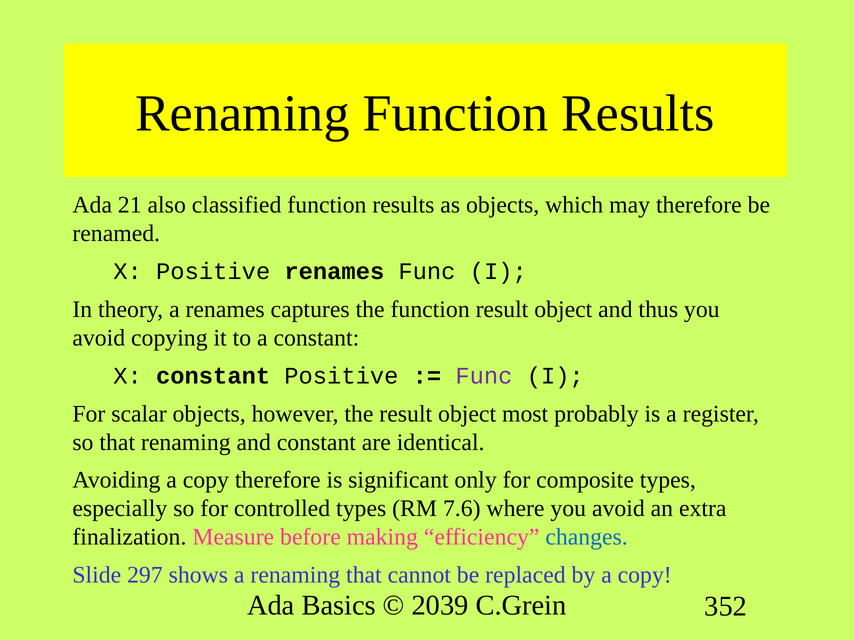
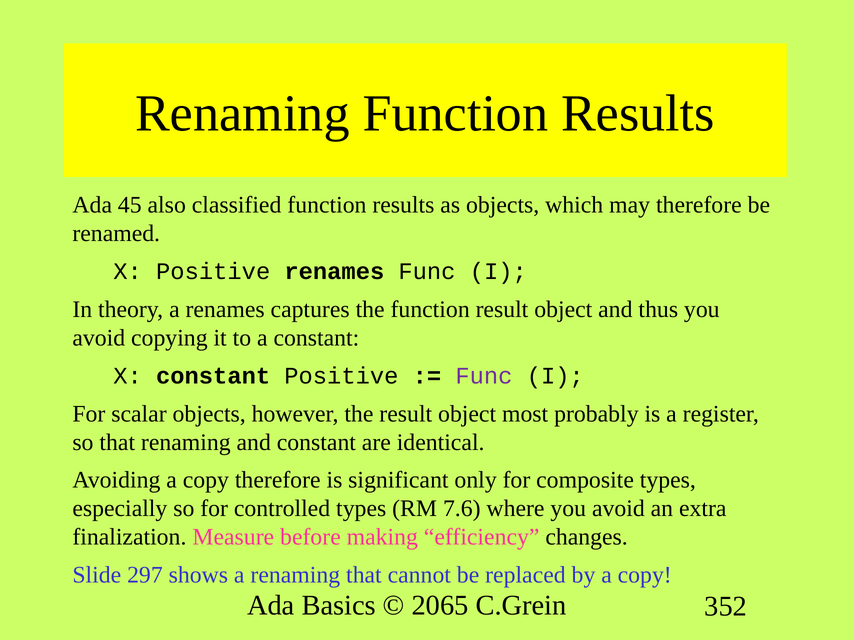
21: 21 -> 45
changes colour: blue -> black
2039: 2039 -> 2065
